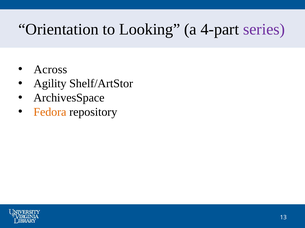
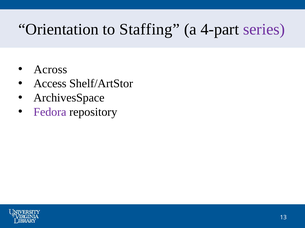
Looking: Looking -> Staffing
Agility: Agility -> Access
Fedora colour: orange -> purple
